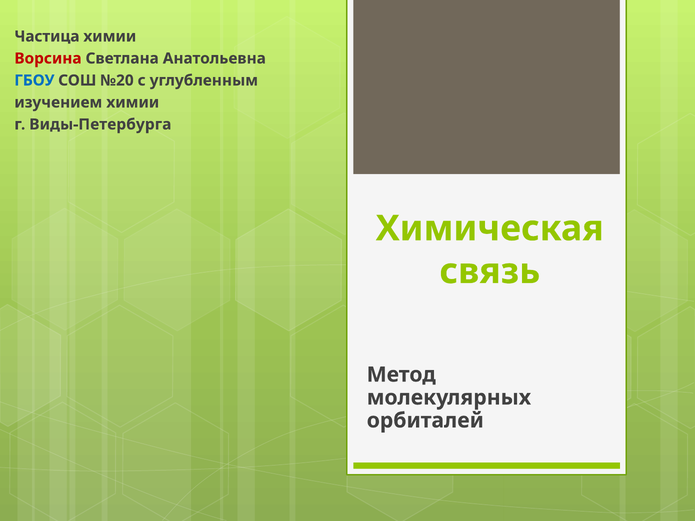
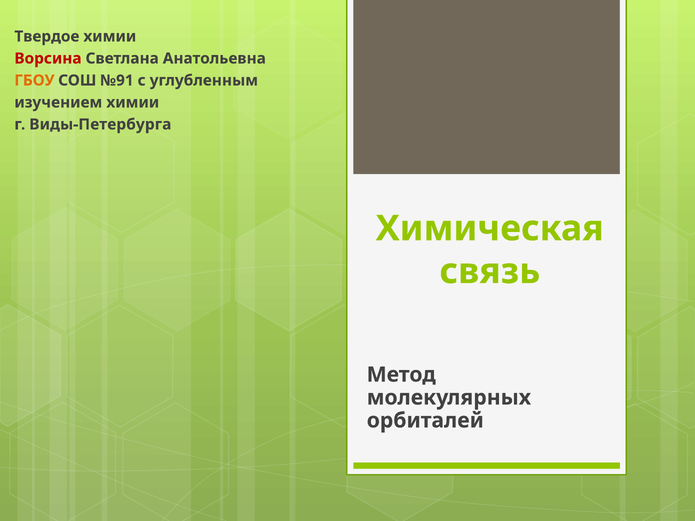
Частица: Частица -> Твердое
ГБОУ colour: blue -> orange
№20: №20 -> №91
